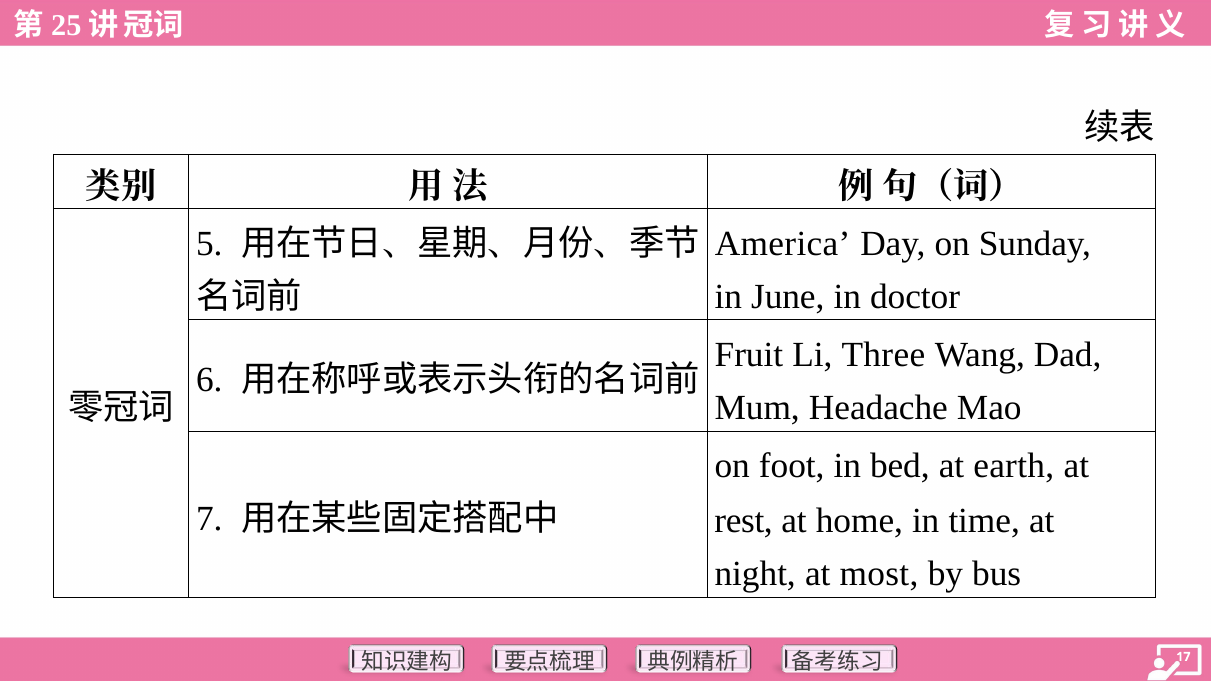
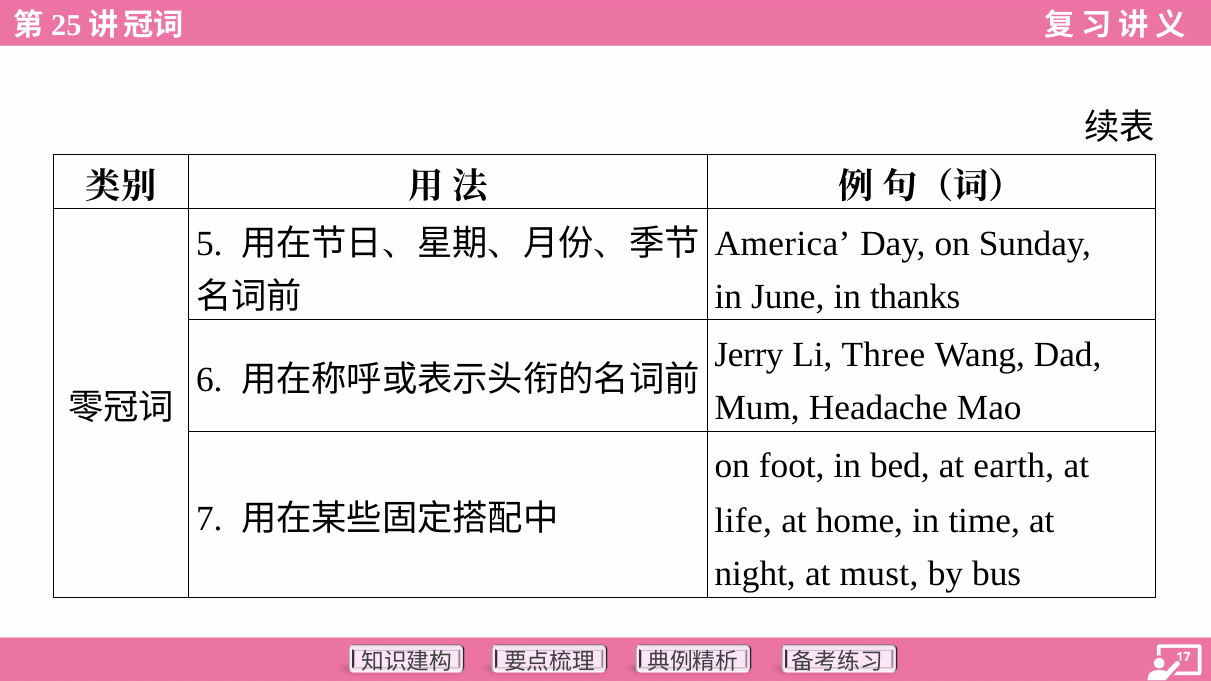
doctor: doctor -> thanks
Fruit: Fruit -> Jerry
rest: rest -> life
most: most -> must
